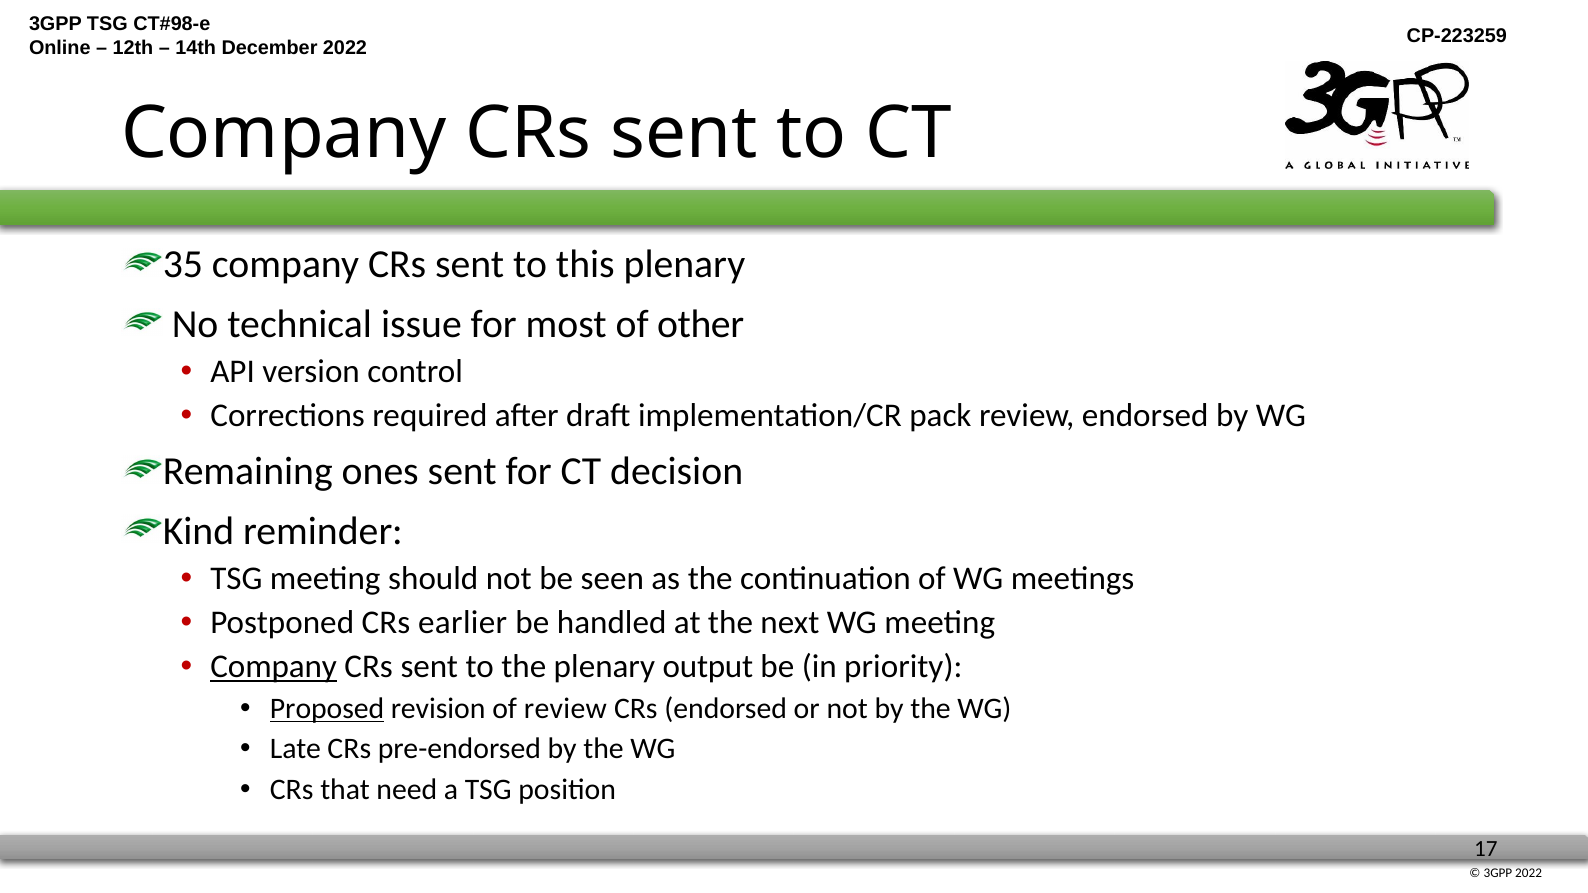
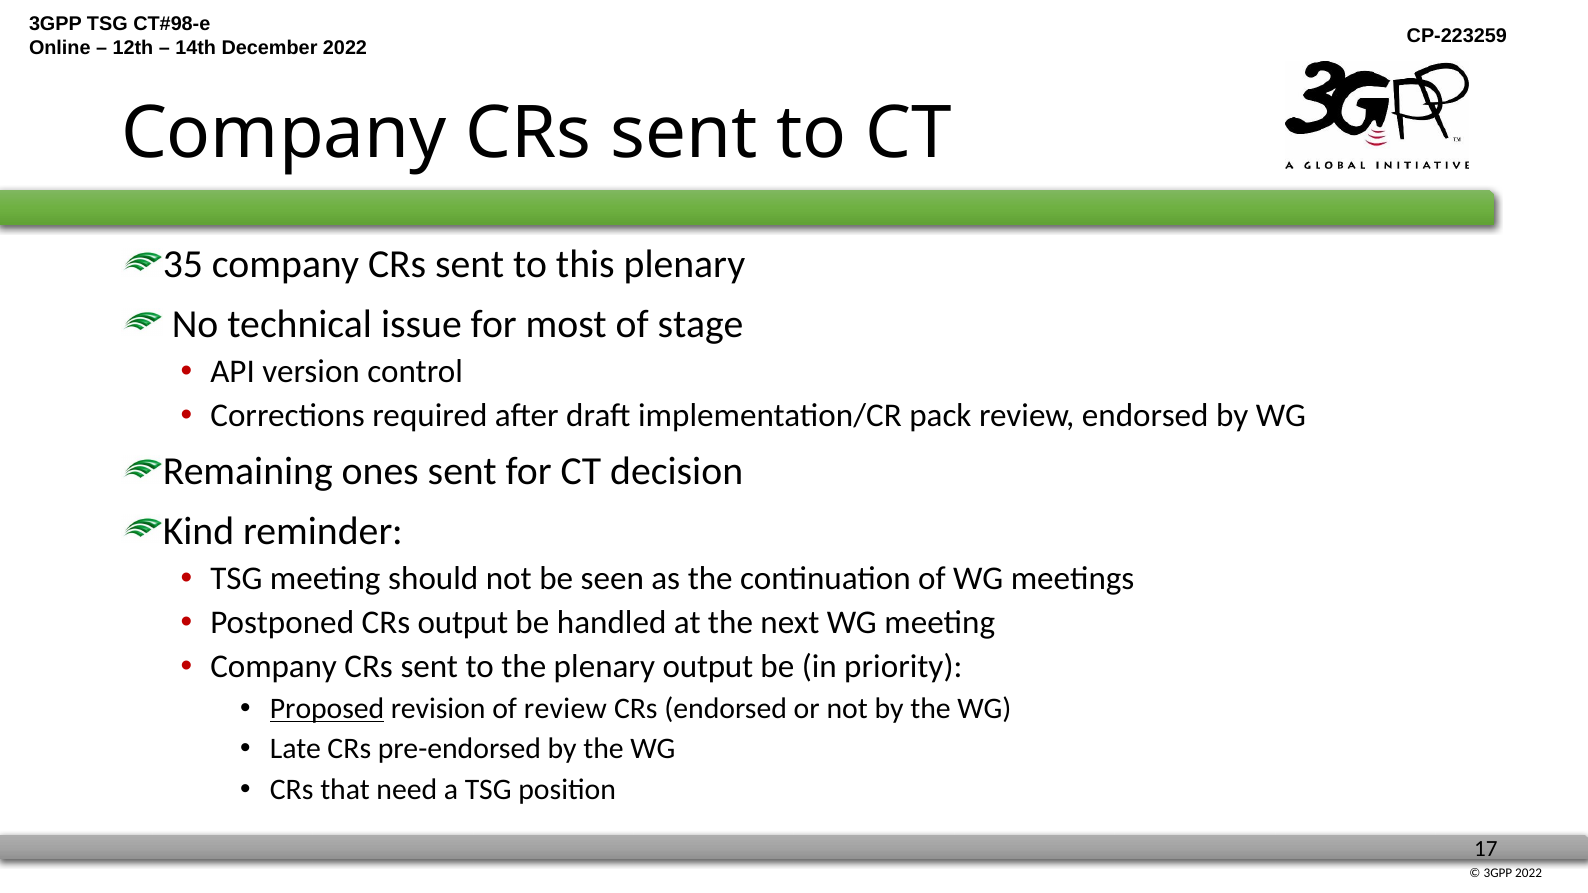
other: other -> stage
CRs earlier: earlier -> output
Company at (274, 667) underline: present -> none
